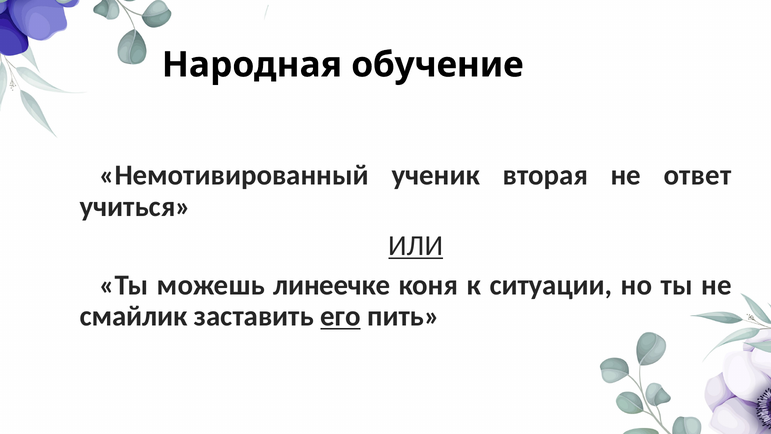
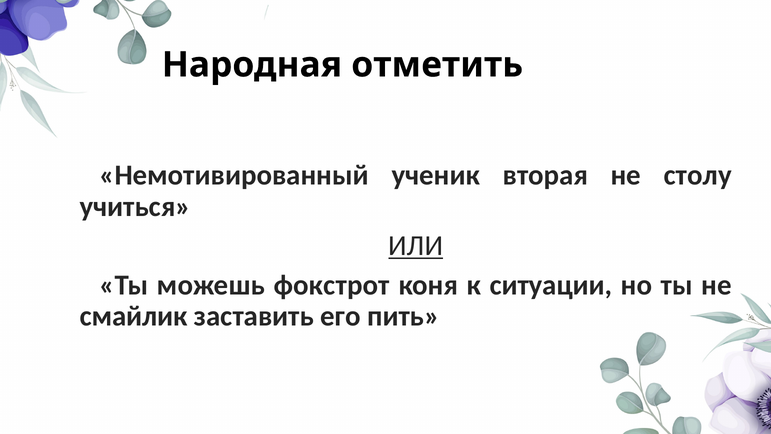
обучение: обучение -> отметить
ответ: ответ -> столу
линеечке: линеечке -> фокстрот
его underline: present -> none
